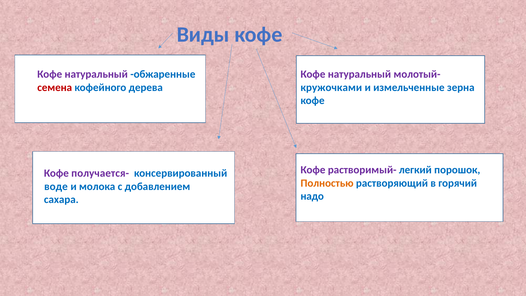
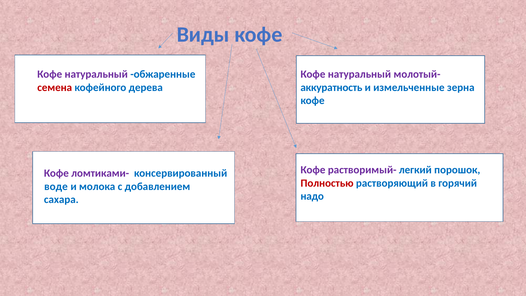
кружочками: кружочками -> аккуратность
получается-: получается- -> ломтиками-
Полностью colour: orange -> red
